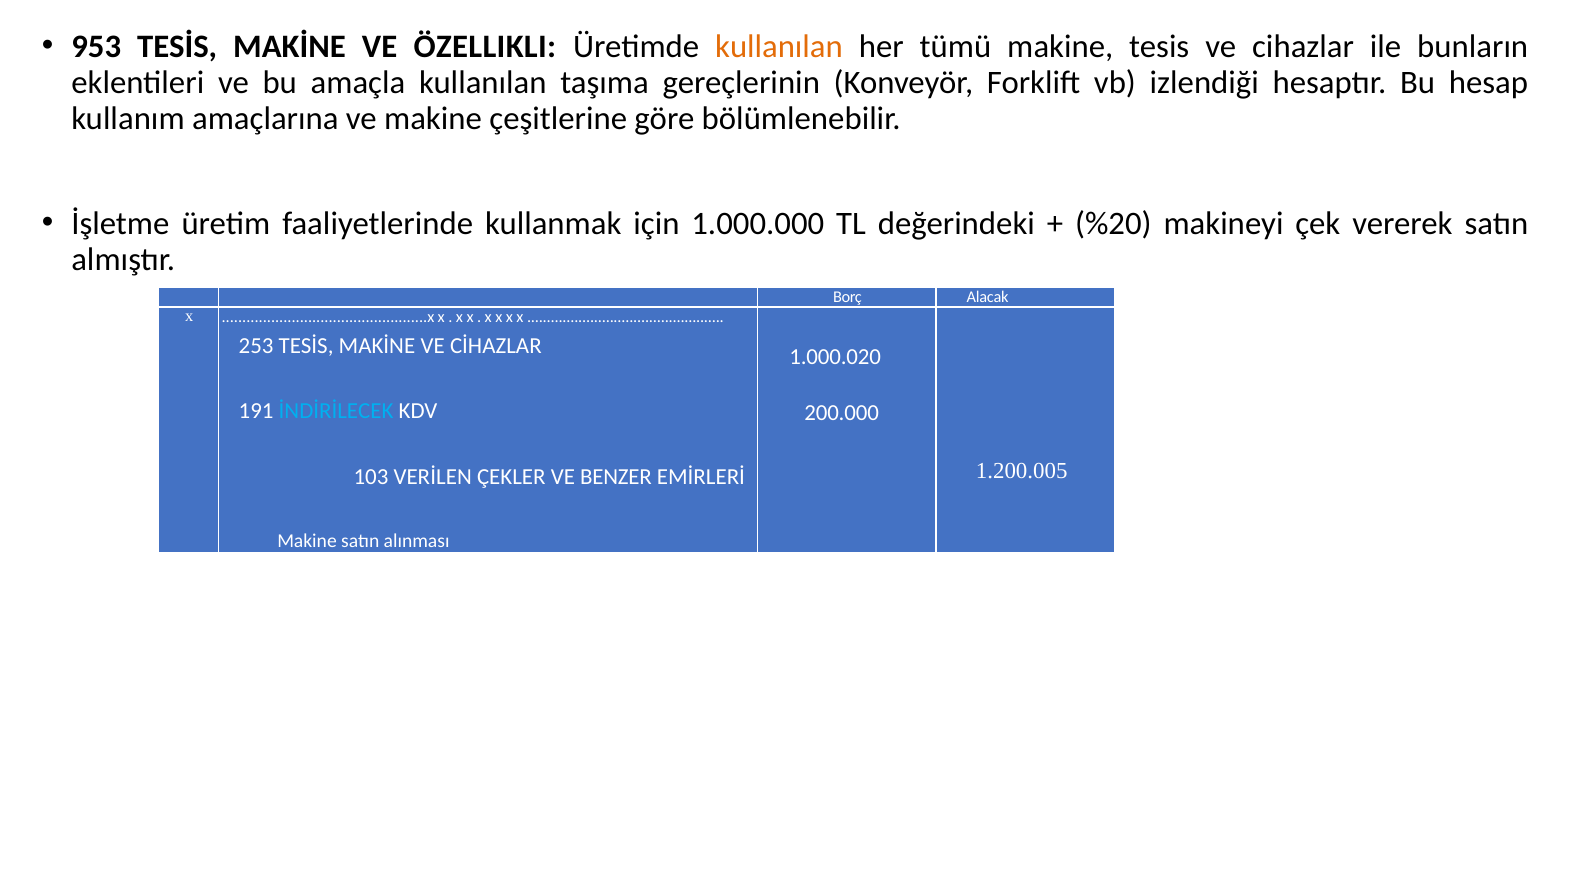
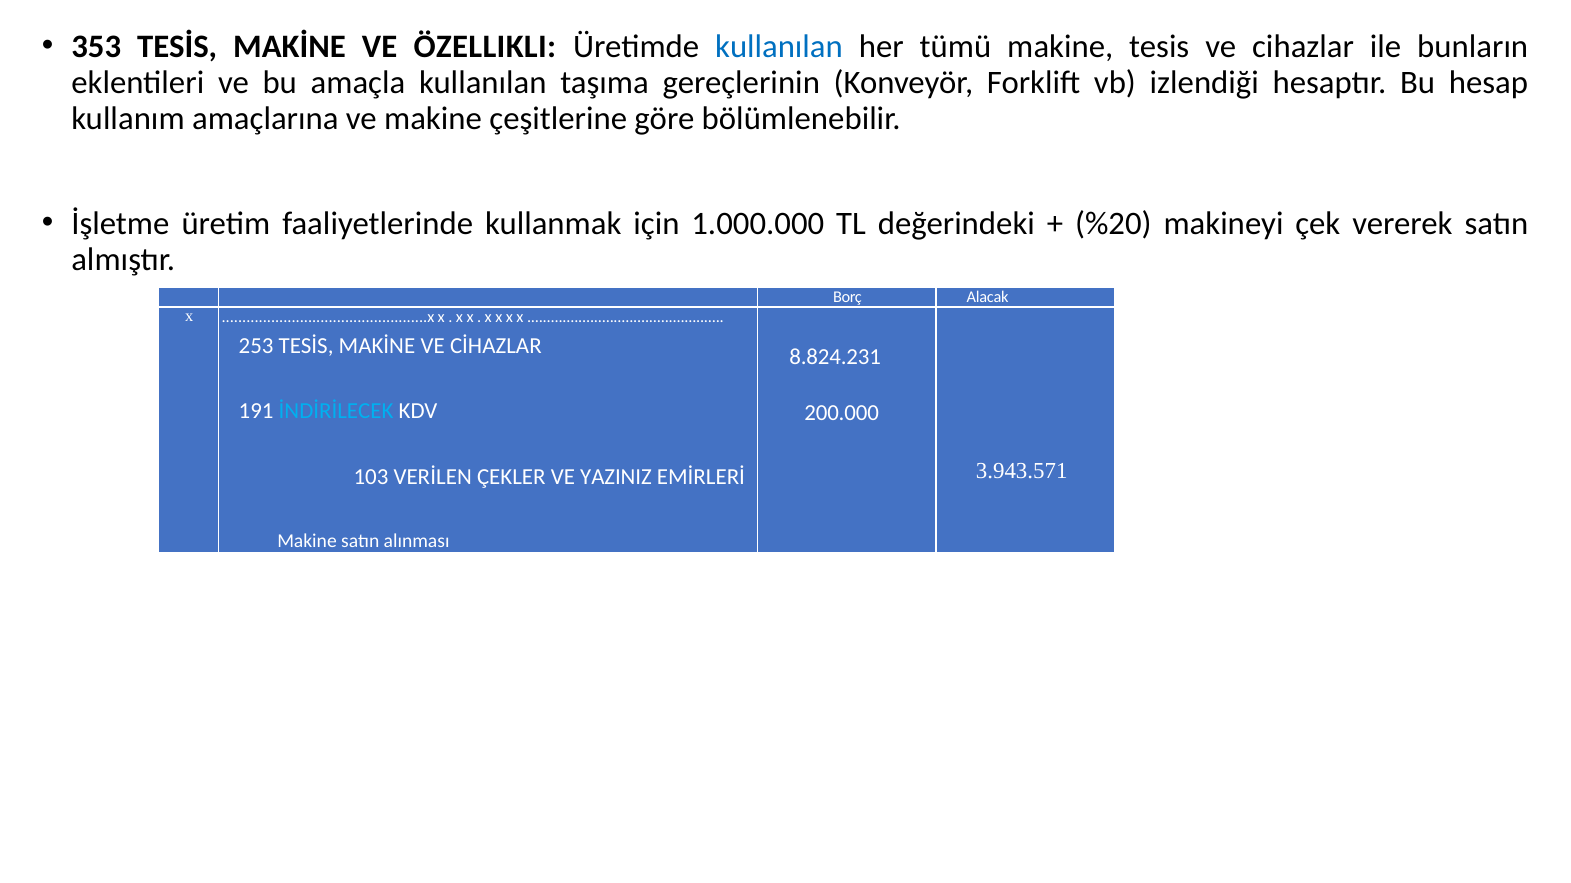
953: 953 -> 353
kullanılan at (779, 46) colour: orange -> blue
1.000.020: 1.000.020 -> 8.824.231
1.200.005: 1.200.005 -> 3.943.571
BENZER: BENZER -> YAZINIZ
